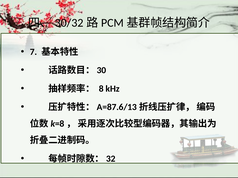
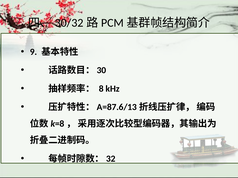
7: 7 -> 9
